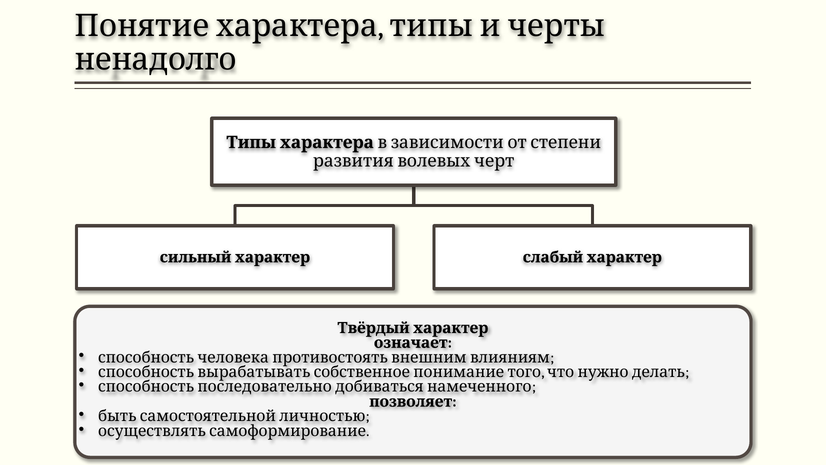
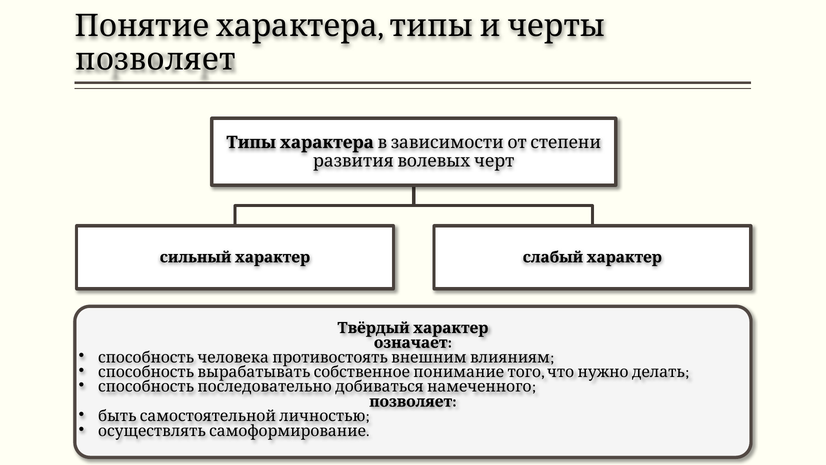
ненадолго at (156, 59): ненадолго -> позволяет
